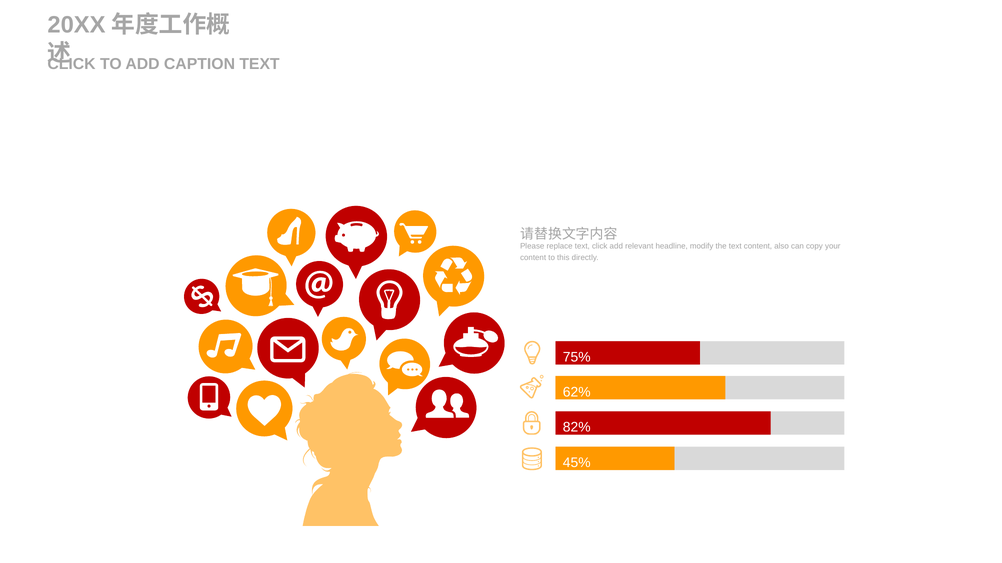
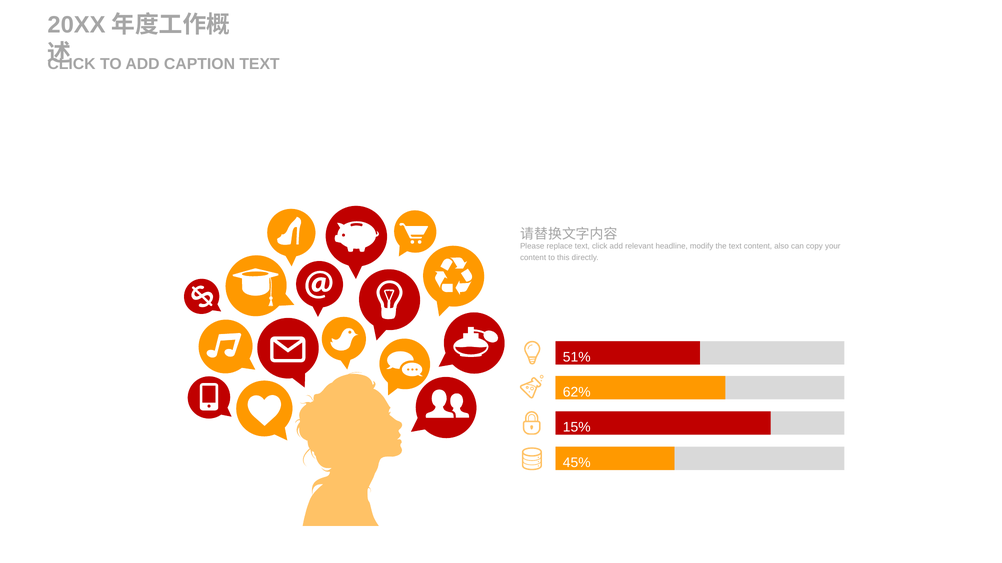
75%: 75% -> 51%
82%: 82% -> 15%
